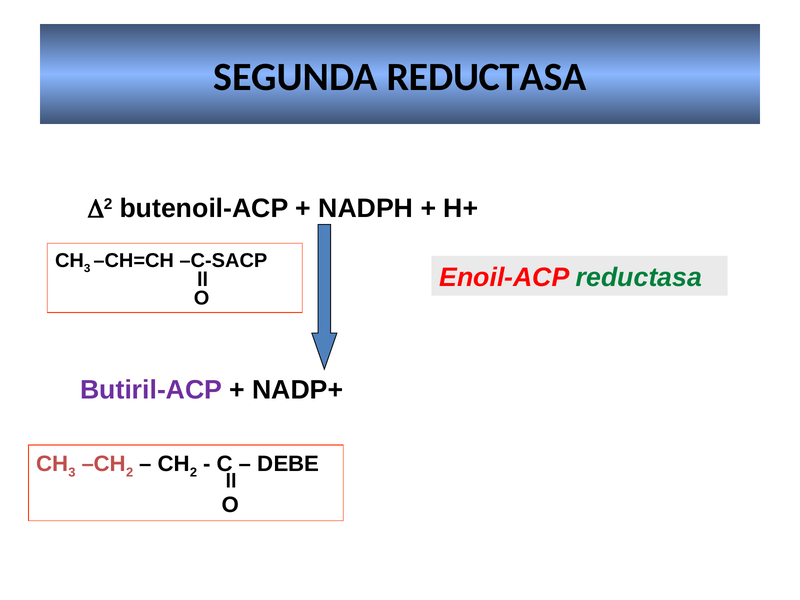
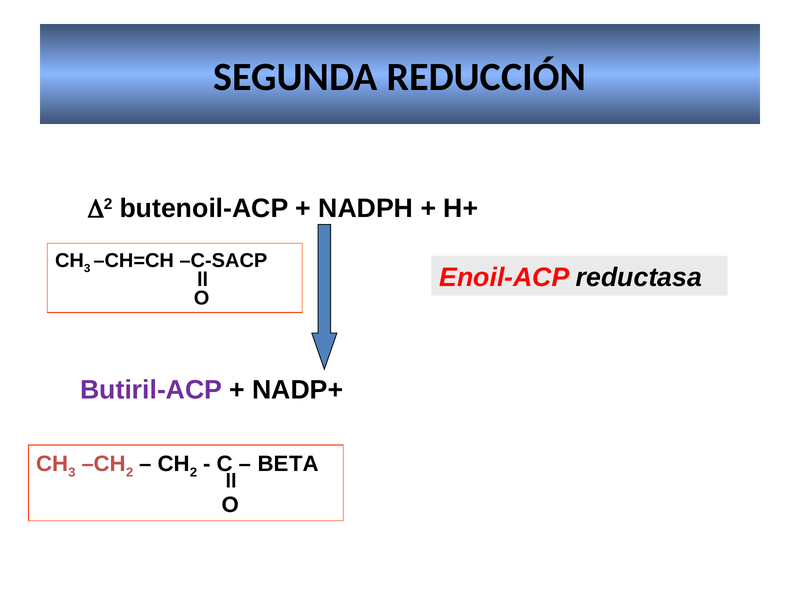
SEGUNDA REDUCTASA: REDUCTASA -> REDUCCIÓN
reductasa at (639, 278) colour: green -> black
DEBE: DEBE -> BETA
